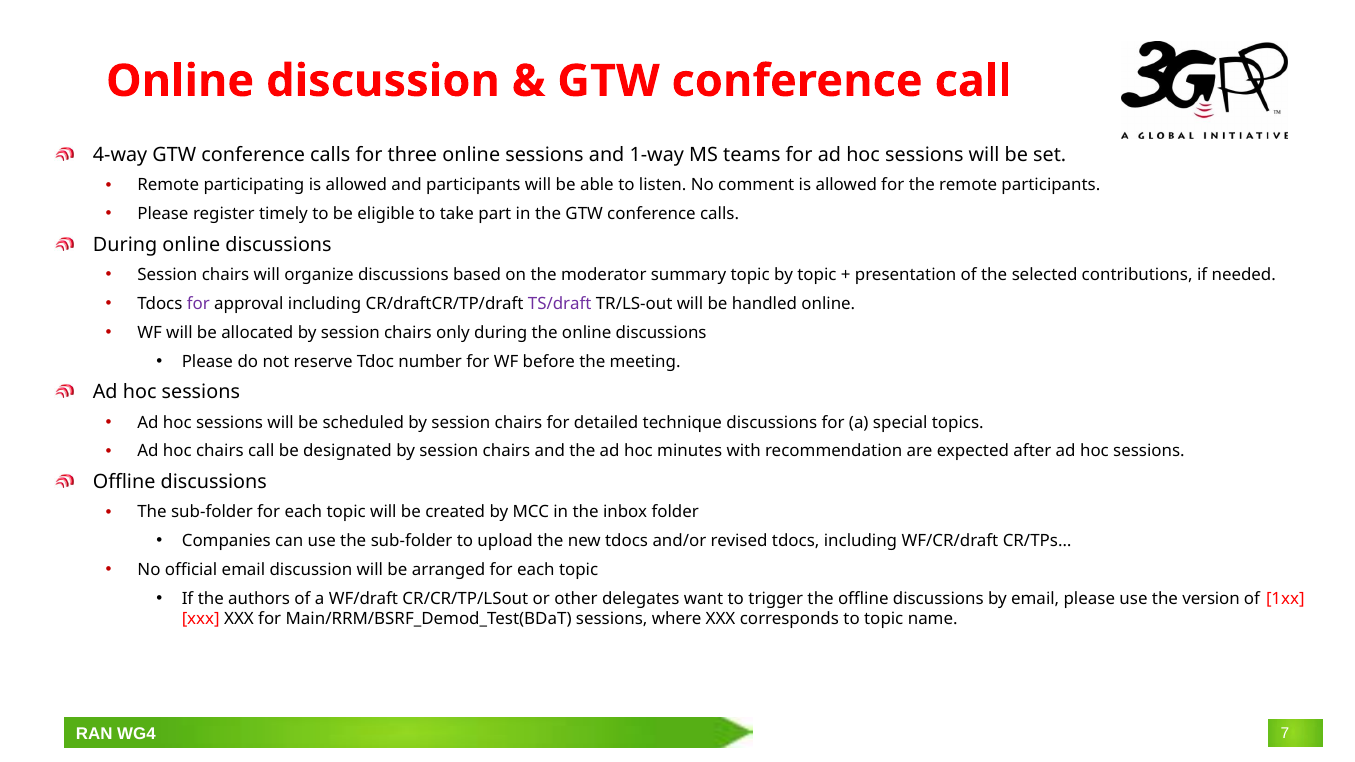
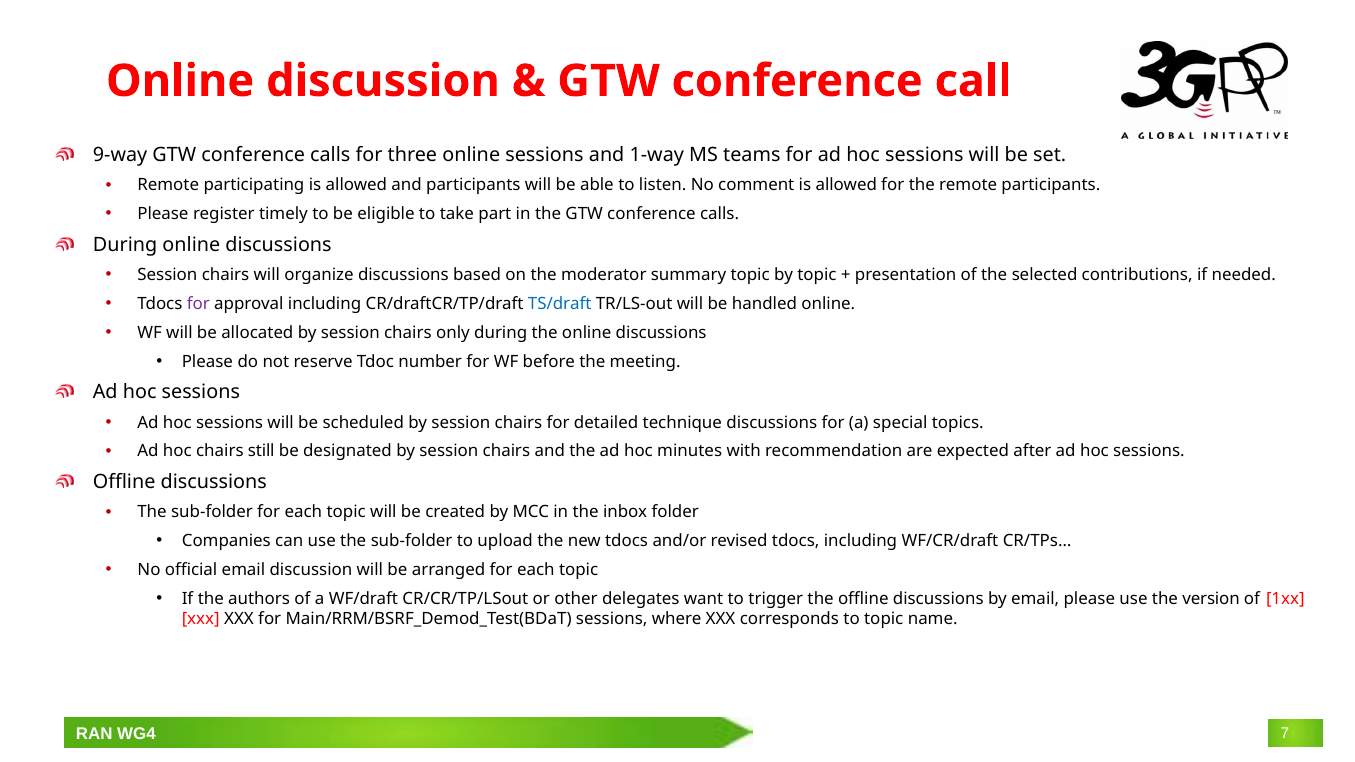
4-way: 4-way -> 9-way
TS/draft colour: purple -> blue
chairs call: call -> still
